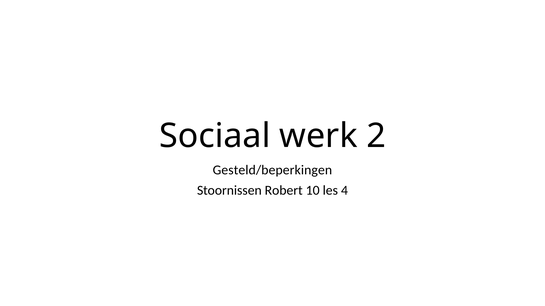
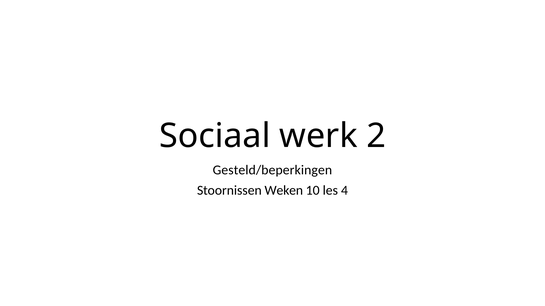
Robert: Robert -> Weken
